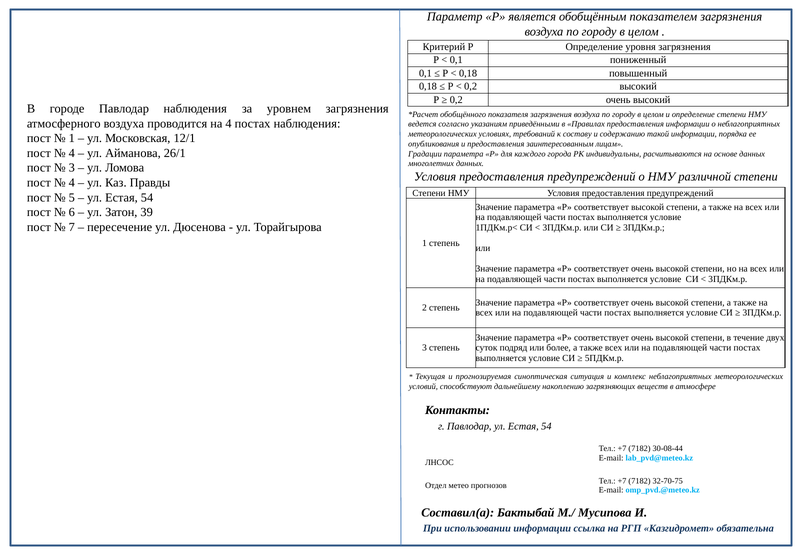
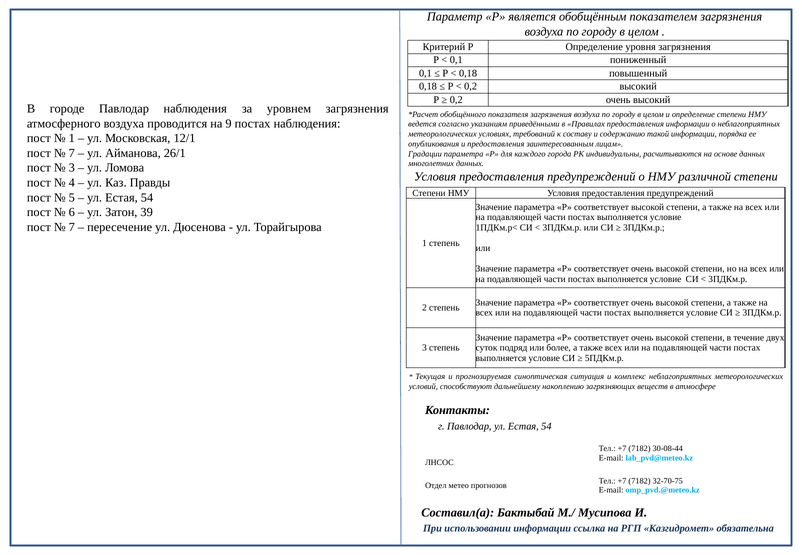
на 4: 4 -> 9
4 at (72, 153): 4 -> 7
